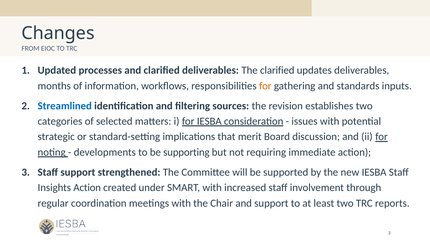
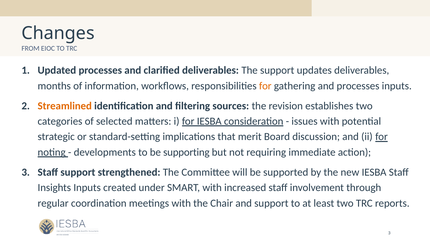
The clarified: clarified -> support
and standards: standards -> processes
Streamlined colour: blue -> orange
Insights Action: Action -> Inputs
